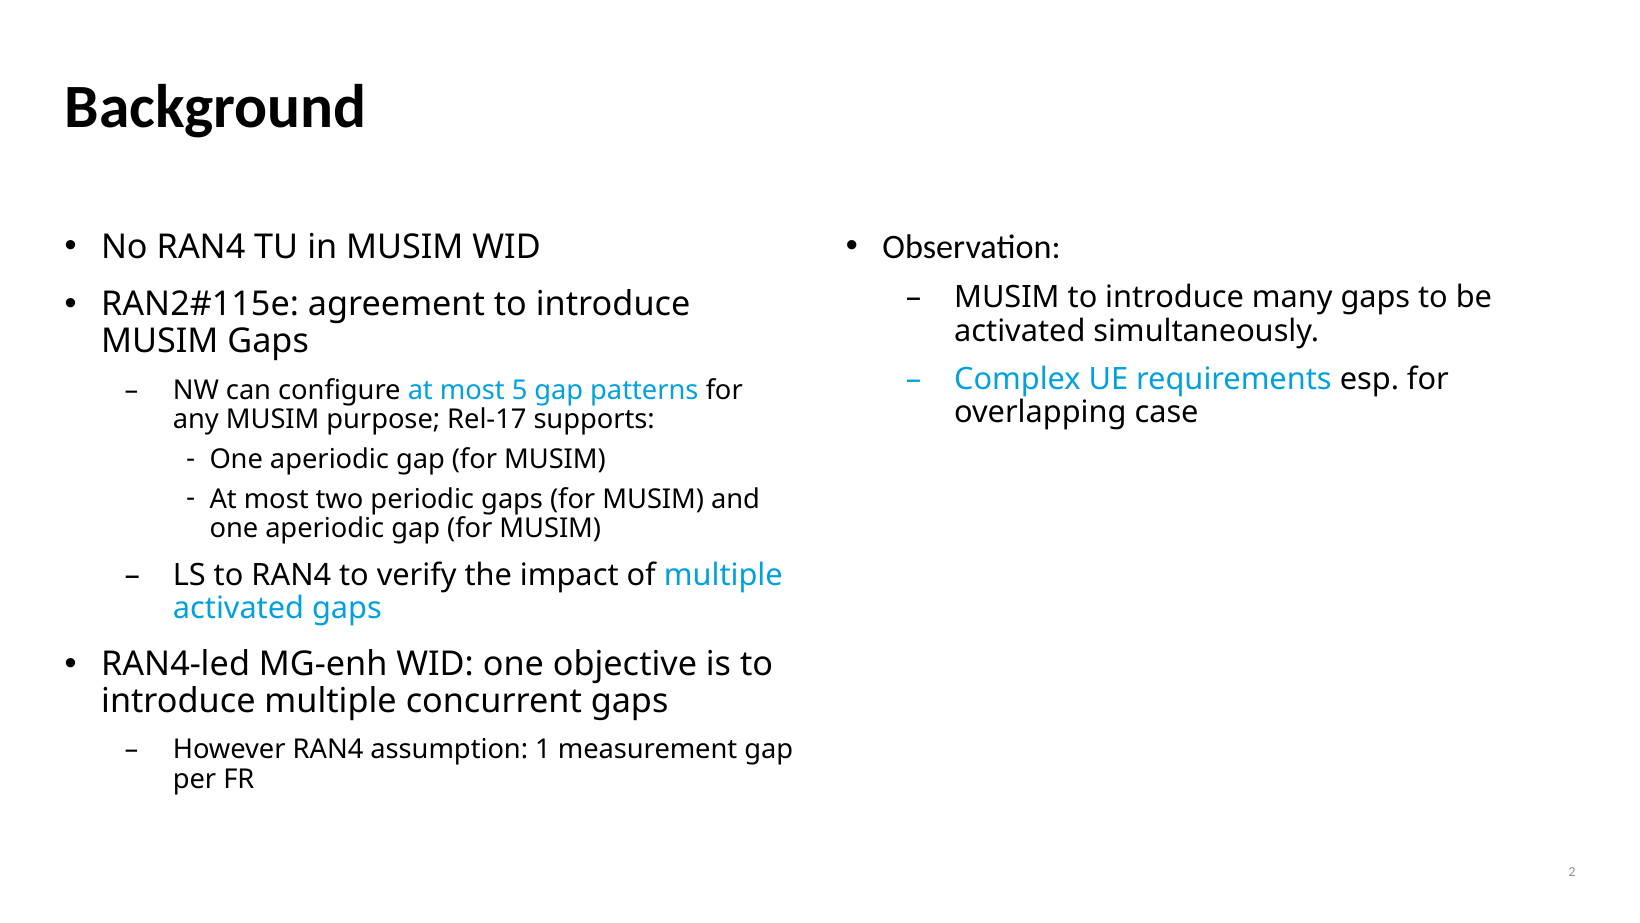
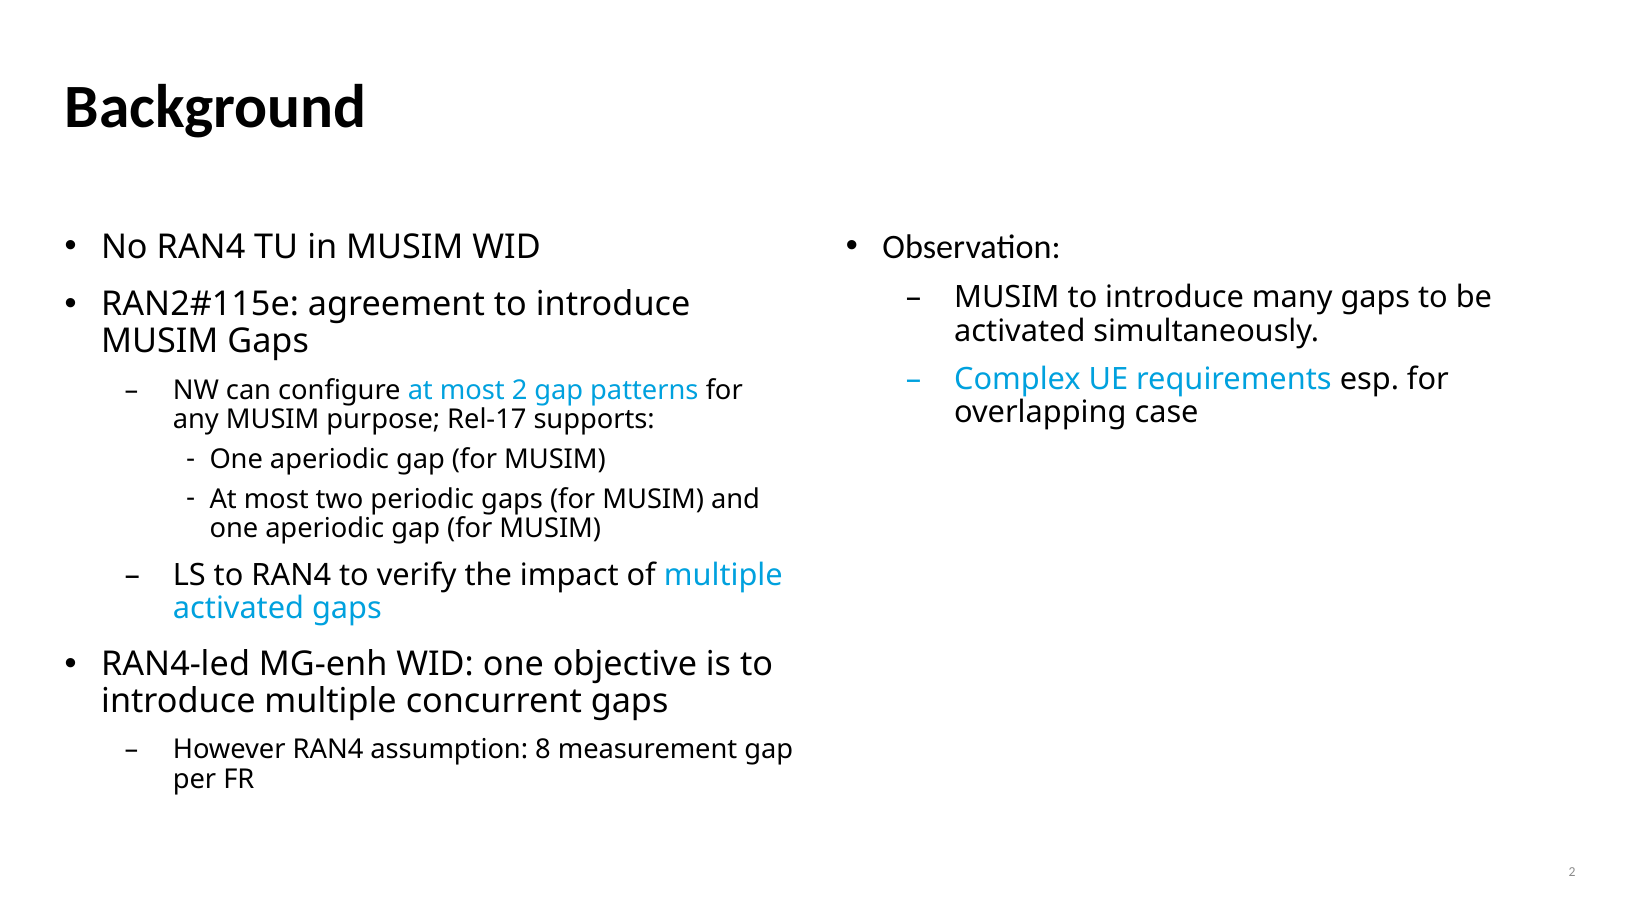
most 5: 5 -> 2
1: 1 -> 8
